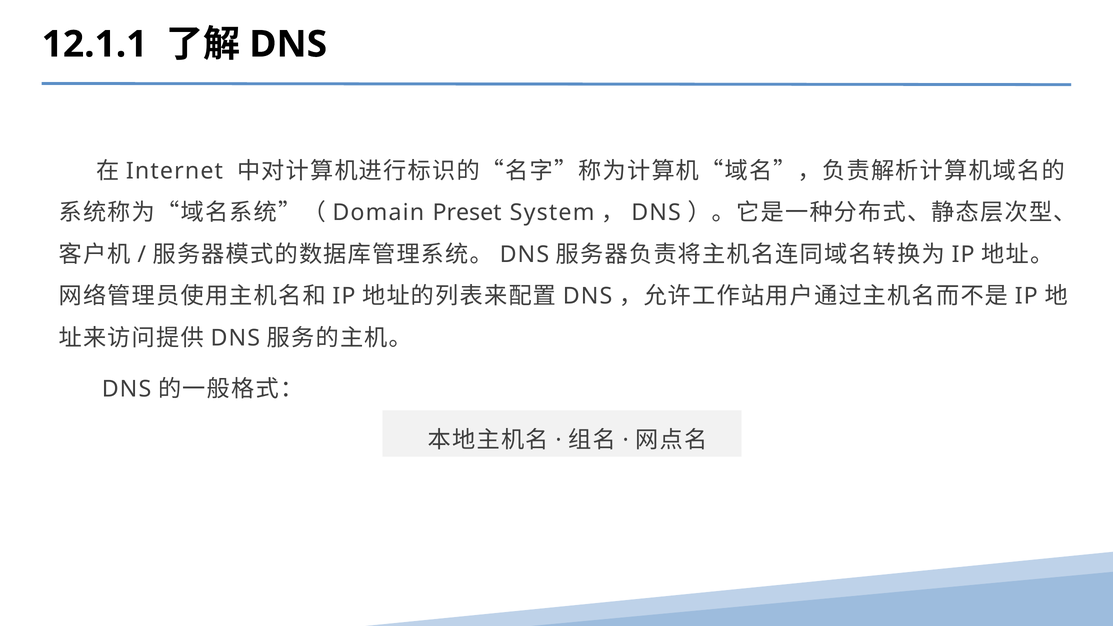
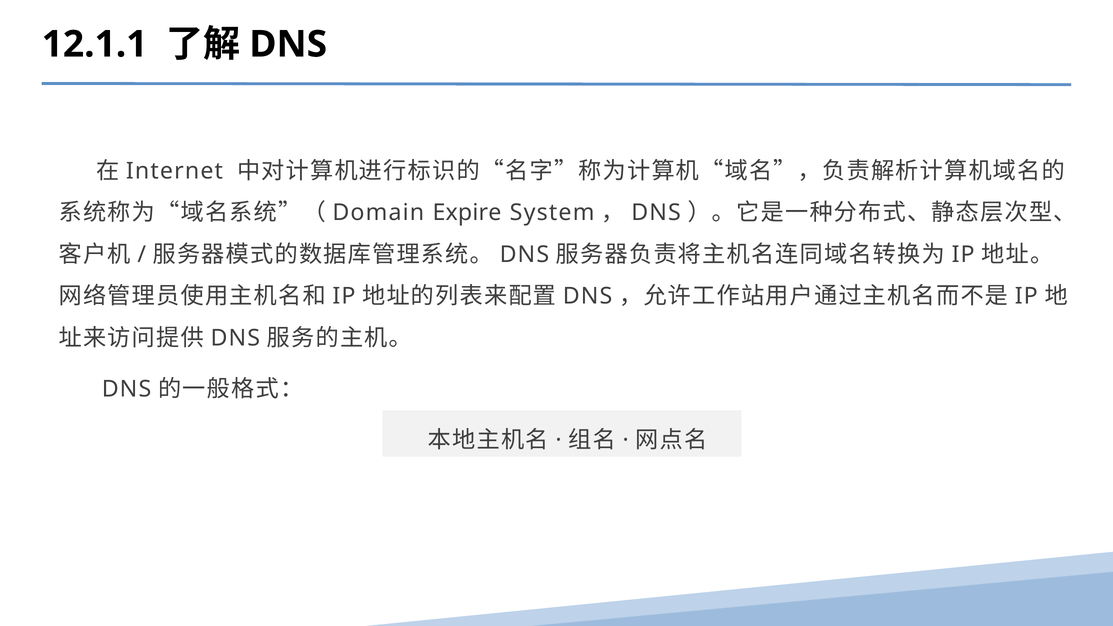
Preset: Preset -> Expire
